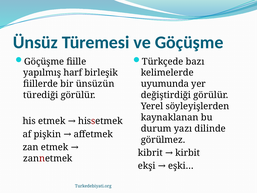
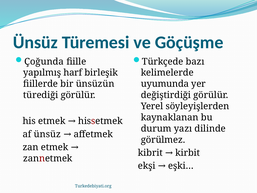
Göçüşme at (44, 61): Göçüşme -> Çoğunda
af pişkin: pişkin -> ünsüz
